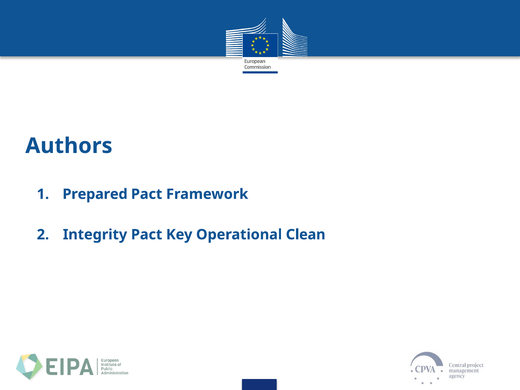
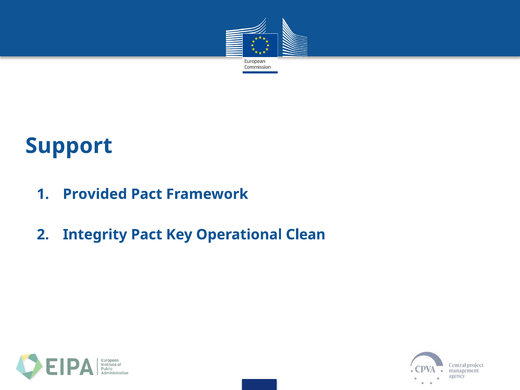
Authors: Authors -> Support
Prepared: Prepared -> Provided
